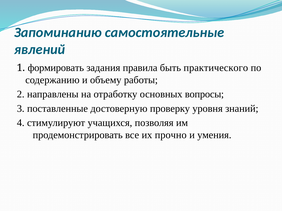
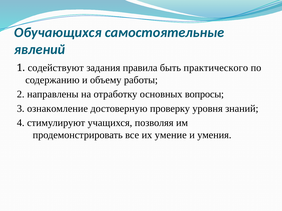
Запоминанию: Запоминанию -> Обучающихся
формировать: формировать -> содействуют
поставленные: поставленные -> ознакомление
прочно: прочно -> умение
